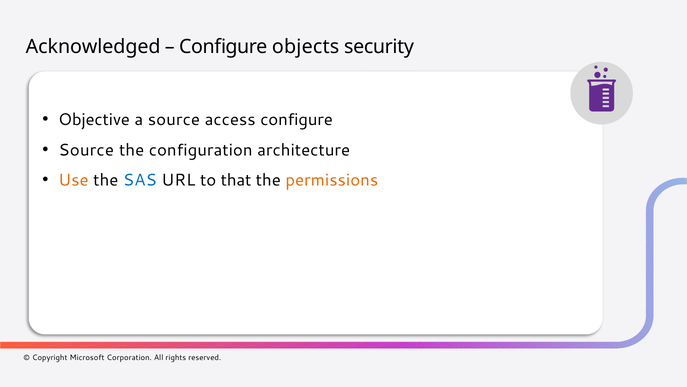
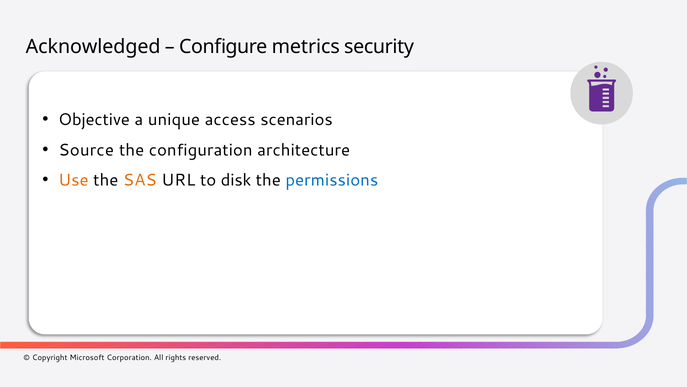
objects: objects -> metrics
a source: source -> unique
access configure: configure -> scenarios
SAS colour: blue -> orange
that: that -> disk
permissions colour: orange -> blue
